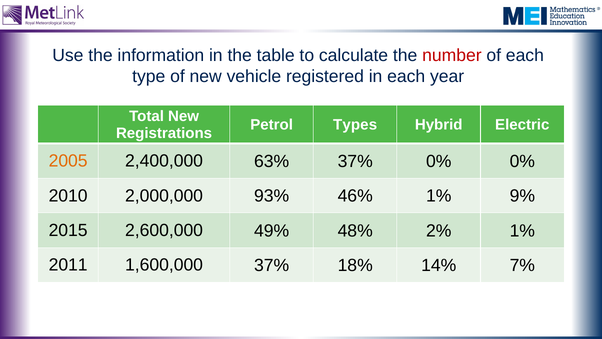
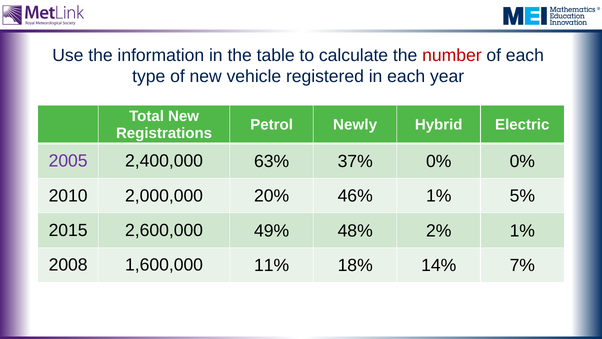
Types: Types -> Newly
2005 colour: orange -> purple
93%: 93% -> 20%
9%: 9% -> 5%
2011: 2011 -> 2008
1,600,000 37%: 37% -> 11%
